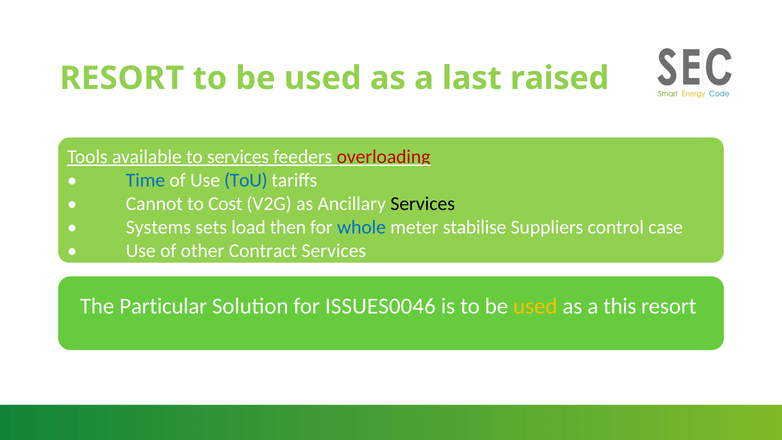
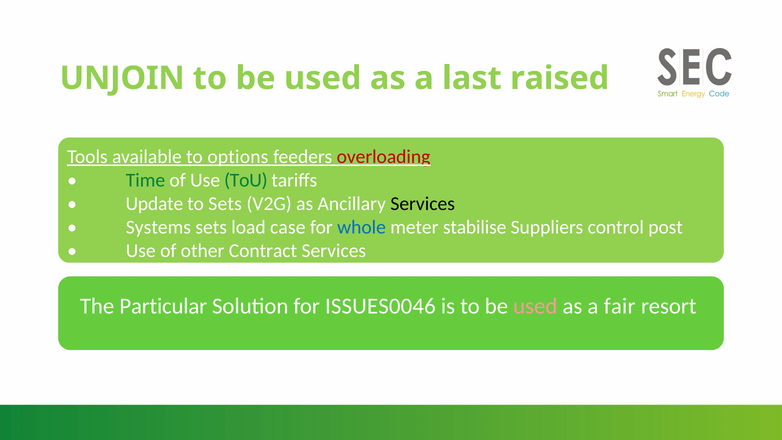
RESORT at (122, 78): RESORT -> UNJOIN
to services: services -> options
Time colour: blue -> green
ToU colour: blue -> green
Cannot: Cannot -> Update
to Cost: Cost -> Sets
then: then -> case
case: case -> post
used at (535, 306) colour: yellow -> pink
this: this -> fair
